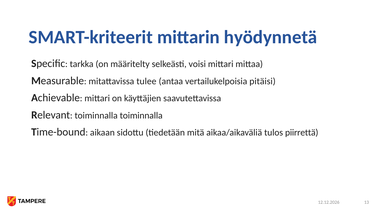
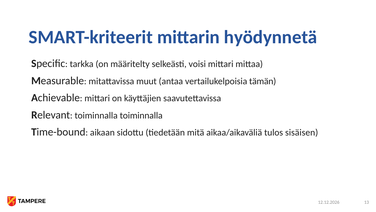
tulee: tulee -> muut
pitäisi: pitäisi -> tämän
piirrettä: piirrettä -> sisäisen
